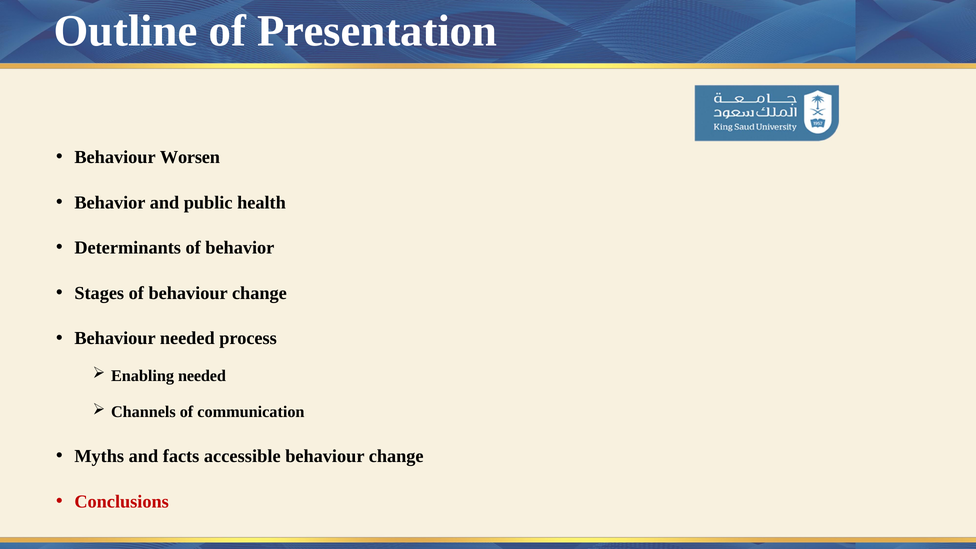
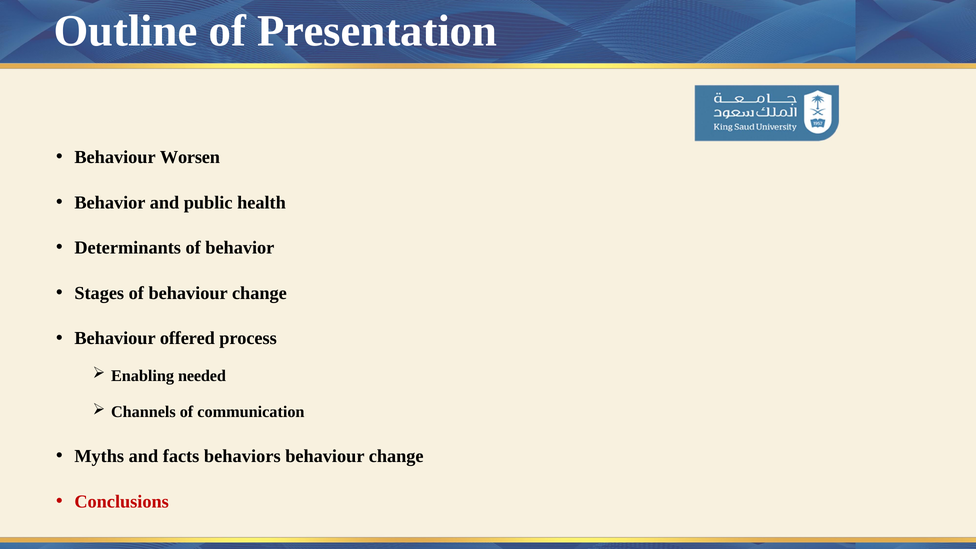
Behaviour needed: needed -> offered
accessible: accessible -> behaviors
